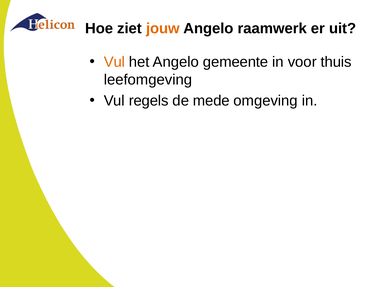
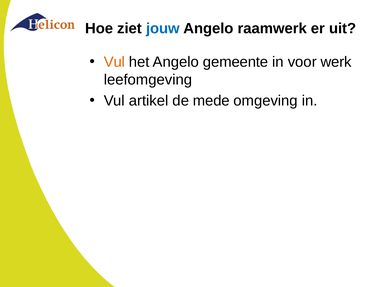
jouw colour: orange -> blue
thuis: thuis -> werk
regels: regels -> artikel
